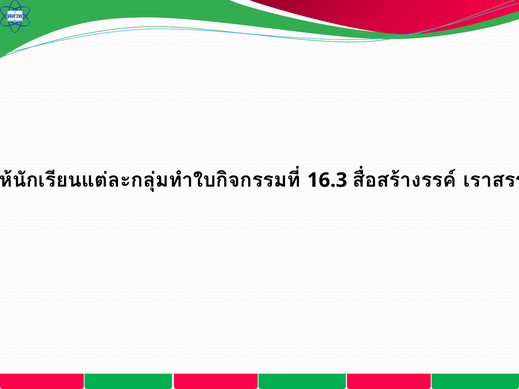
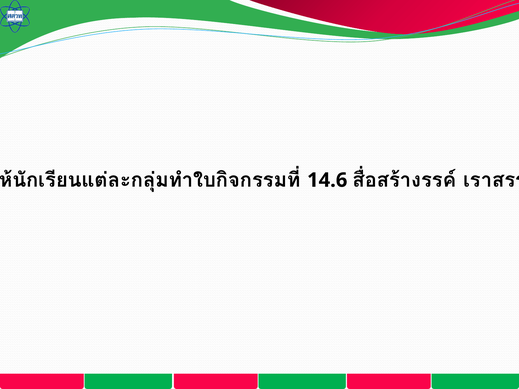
16.3: 16.3 -> 14.6
